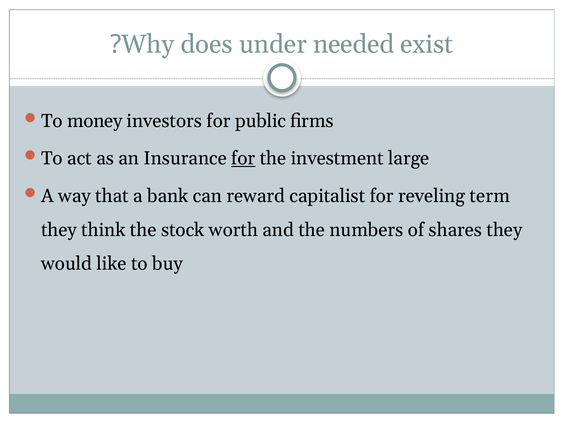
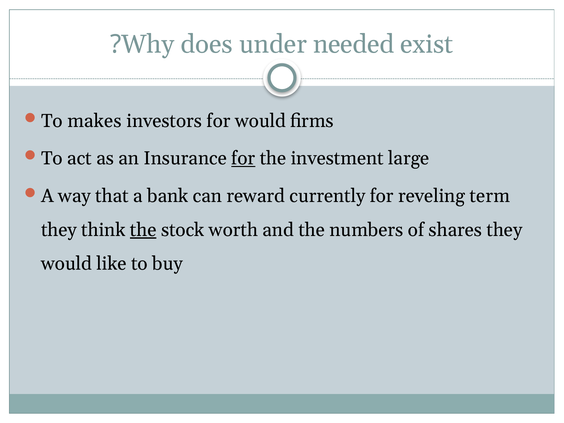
money: money -> makes
for public: public -> would
capitalist: capitalist -> currently
the at (143, 230) underline: none -> present
